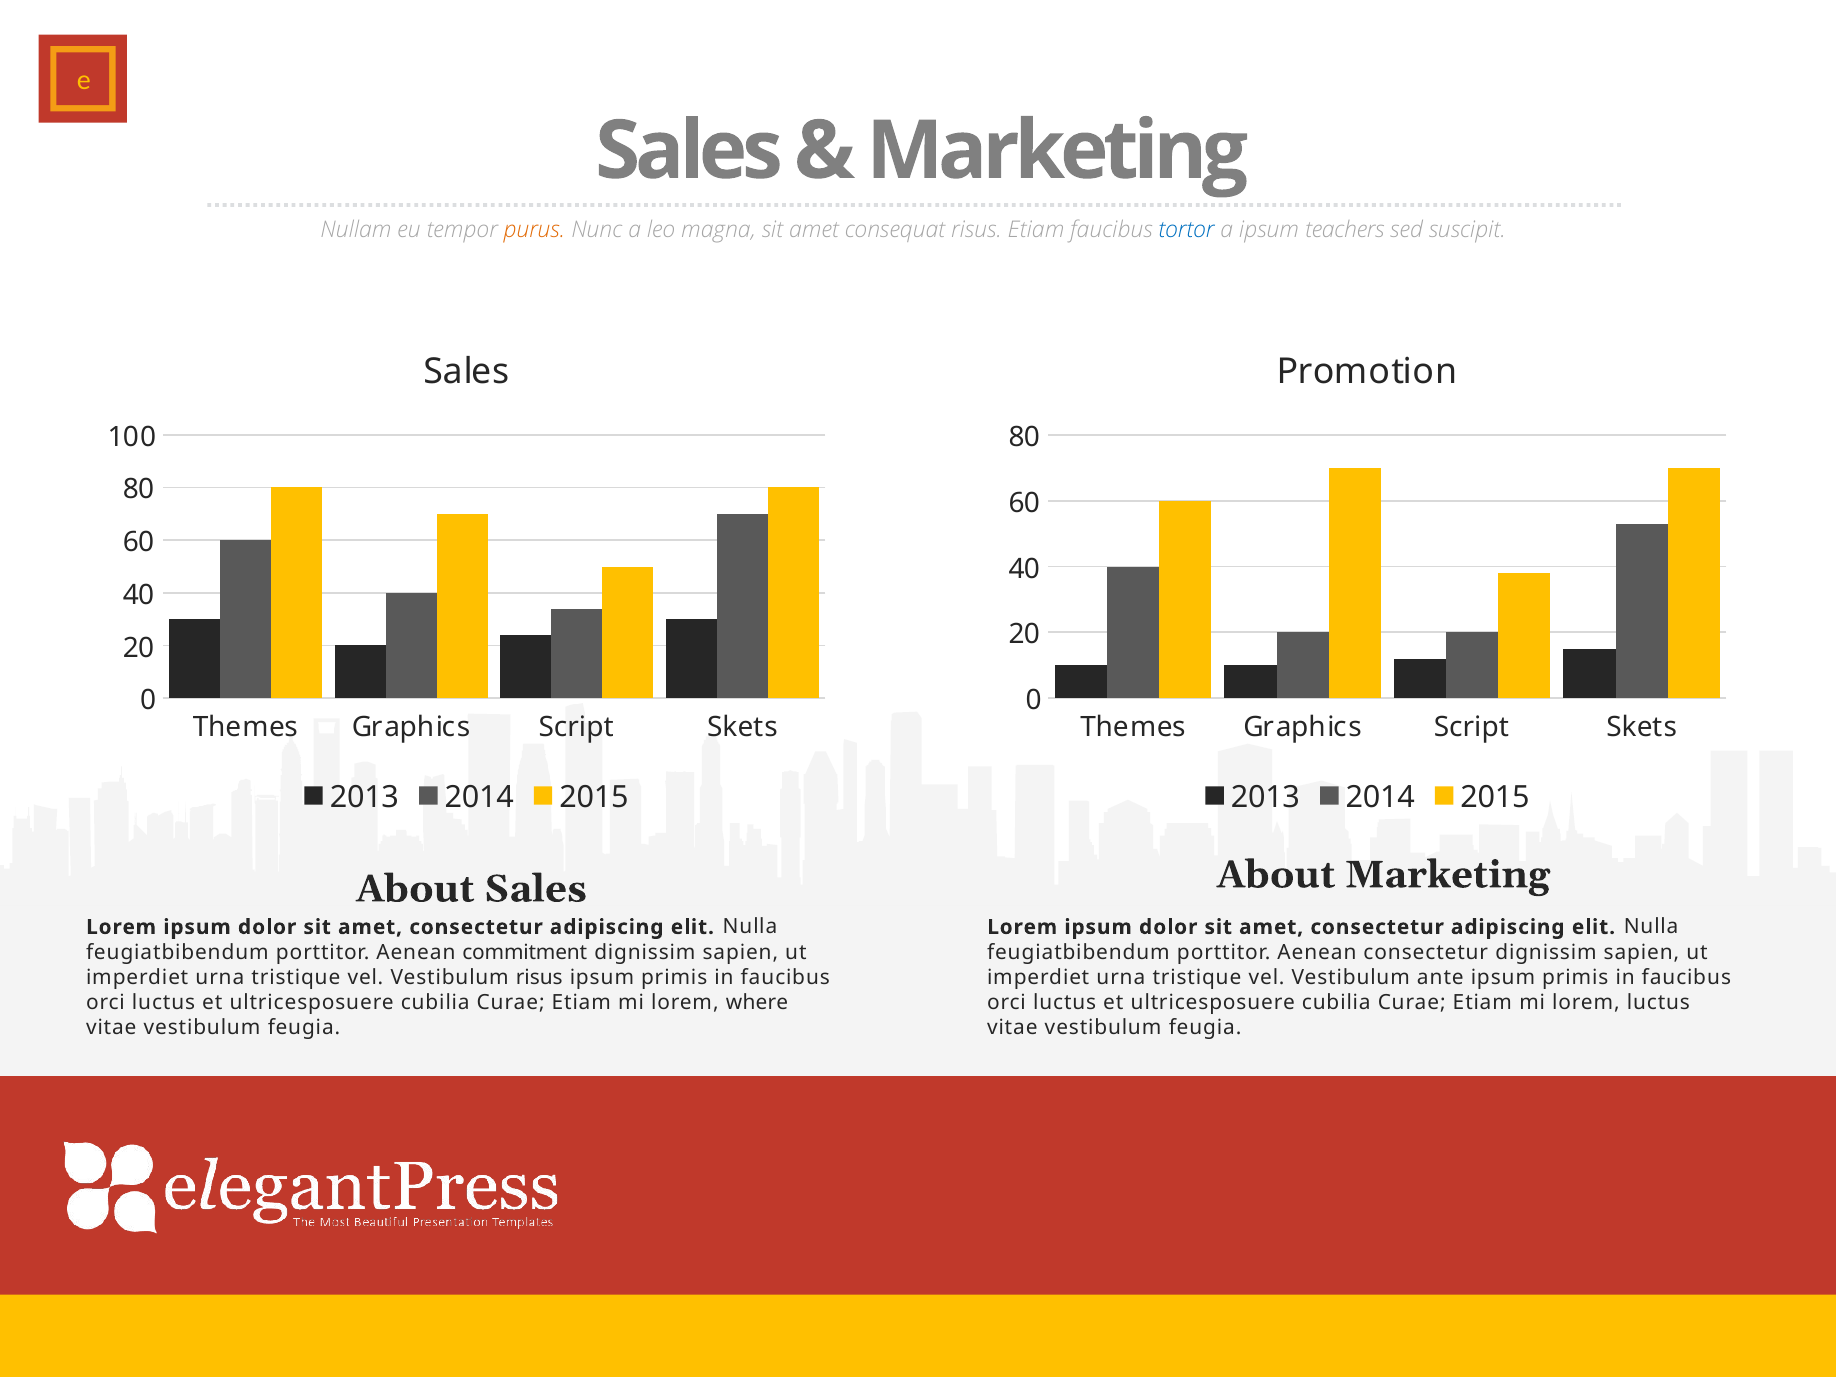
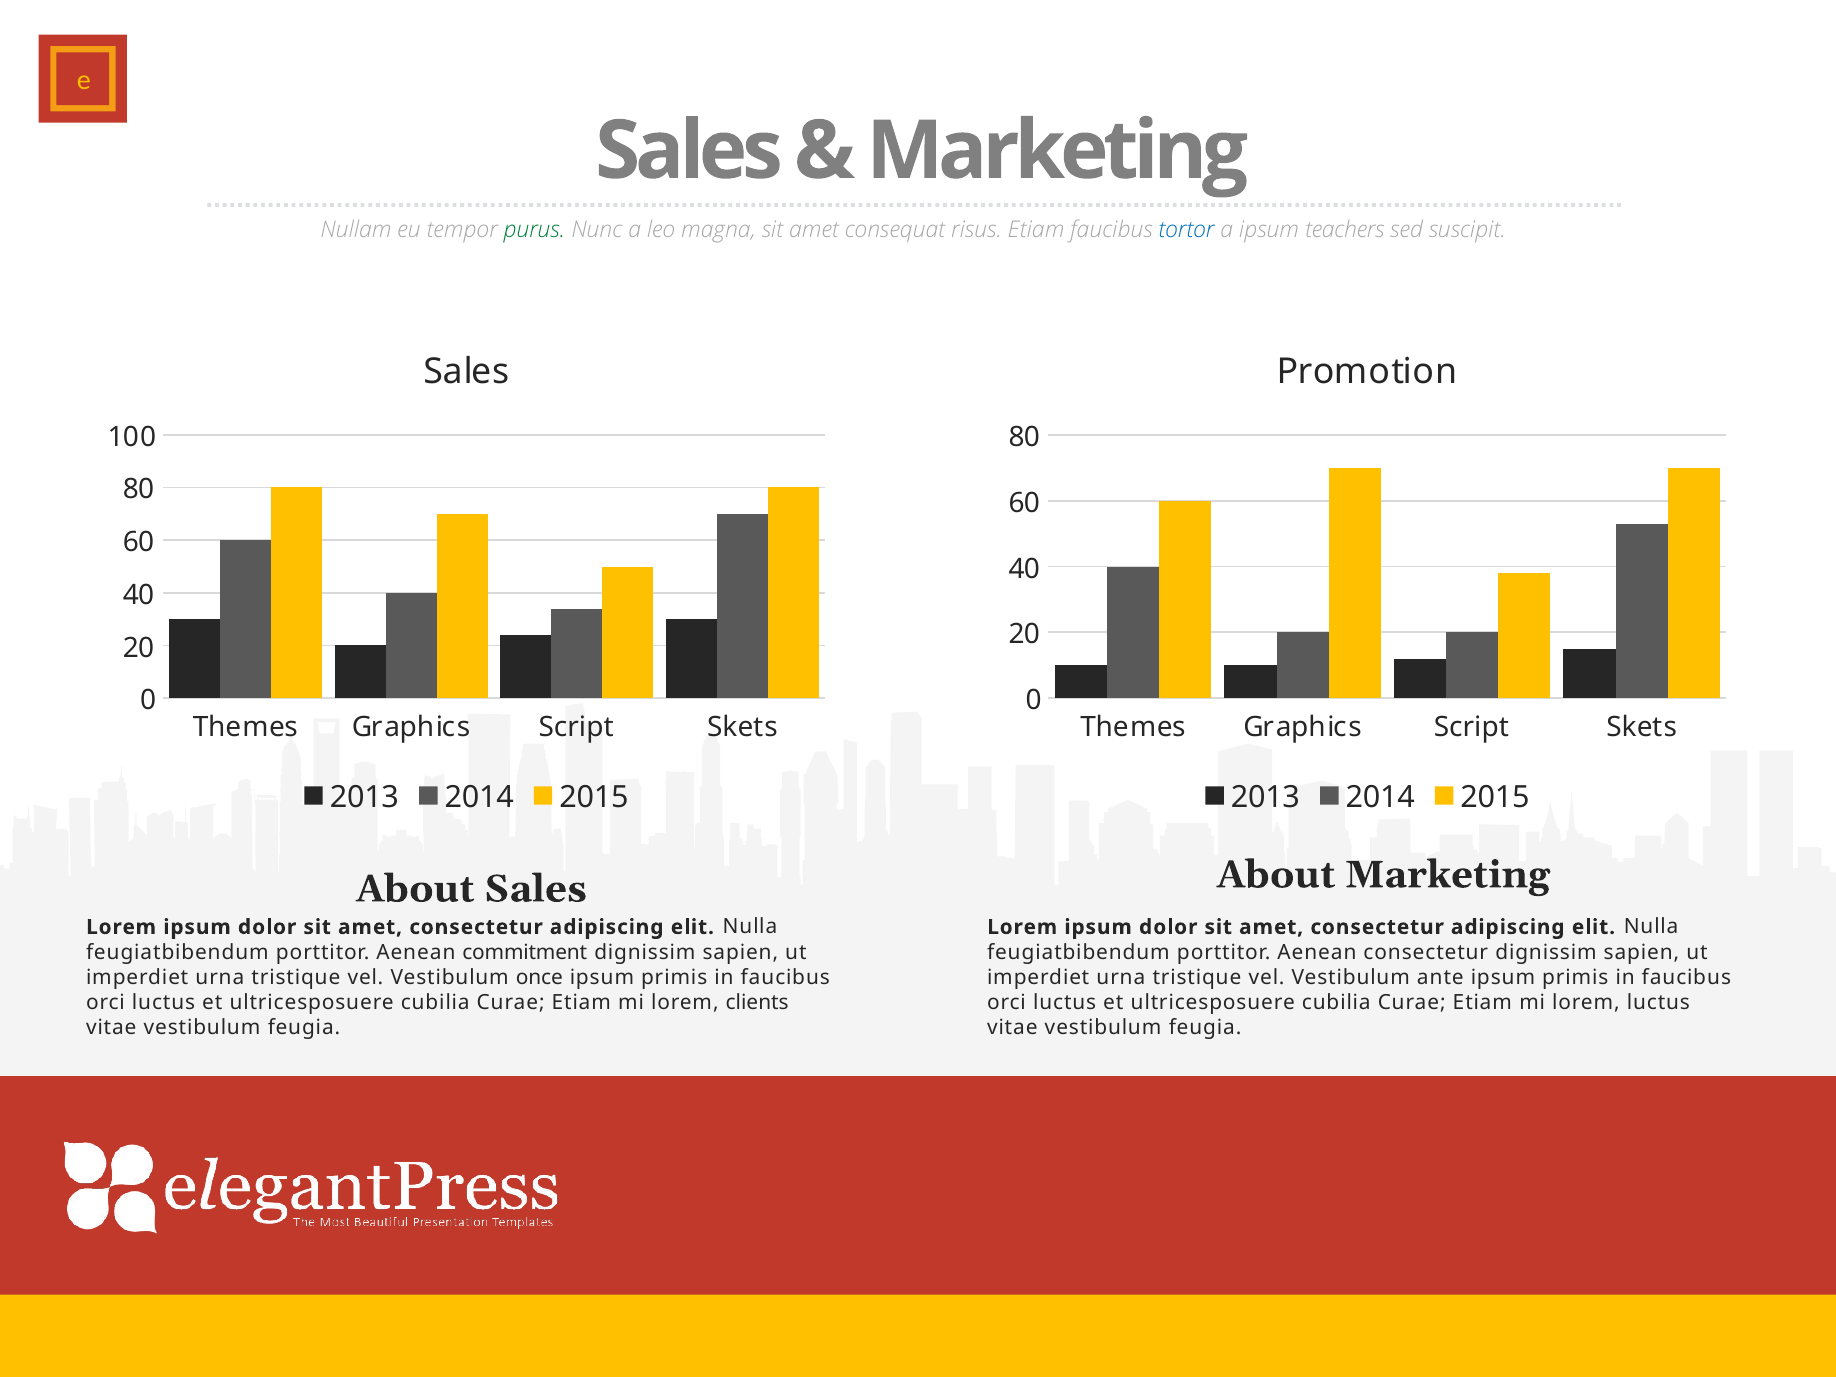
purus colour: orange -> green
Vestibulum risus: risus -> once
where: where -> clients
